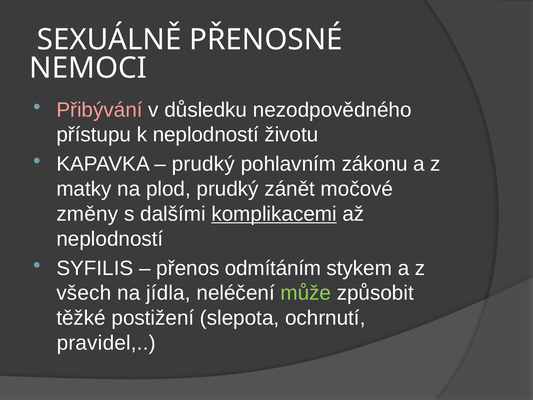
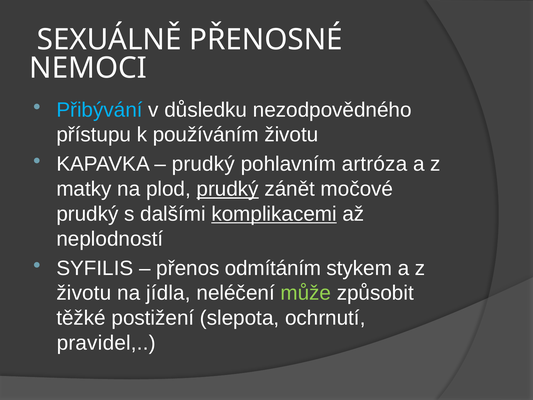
Přibývání colour: pink -> light blue
k neplodností: neplodností -> používáním
zákonu: zákonu -> artróza
prudký at (228, 189) underline: none -> present
změny at (87, 214): změny -> prudký
všech at (84, 293): všech -> životu
